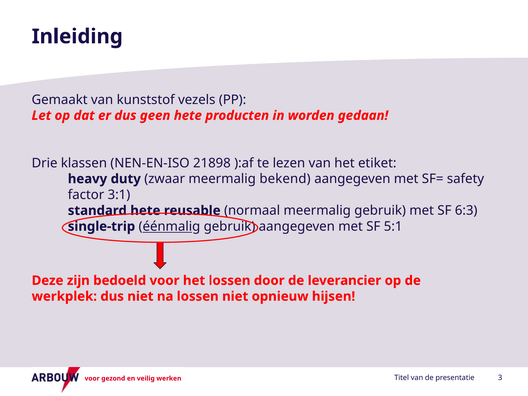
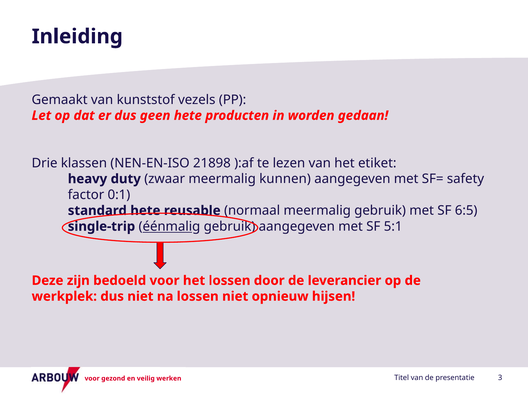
bekend: bekend -> kunnen
3:1: 3:1 -> 0:1
6:3: 6:3 -> 6:5
